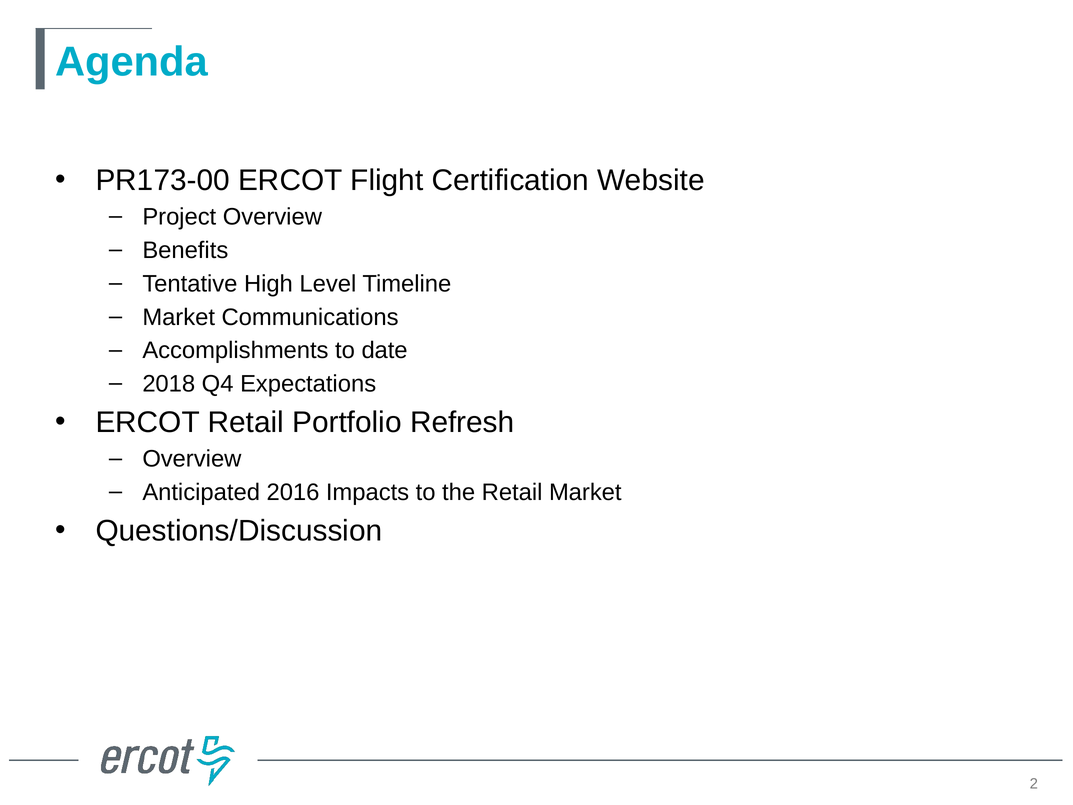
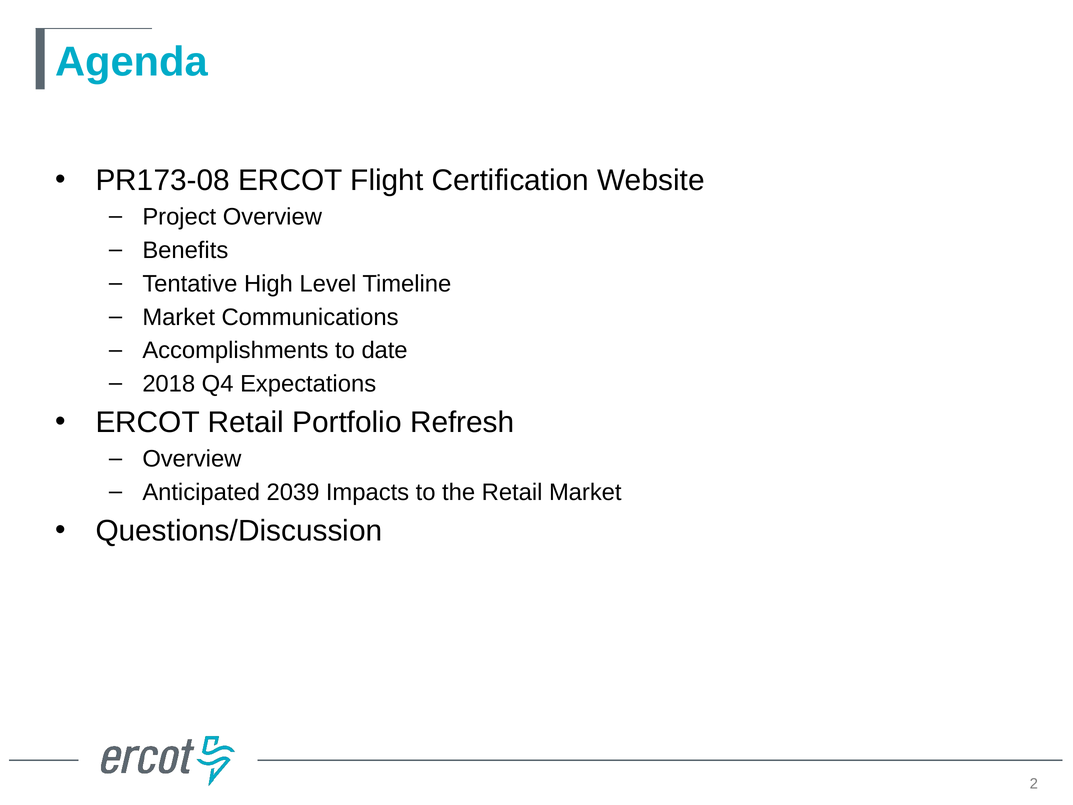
PR173-00: PR173-00 -> PR173-08
2016: 2016 -> 2039
